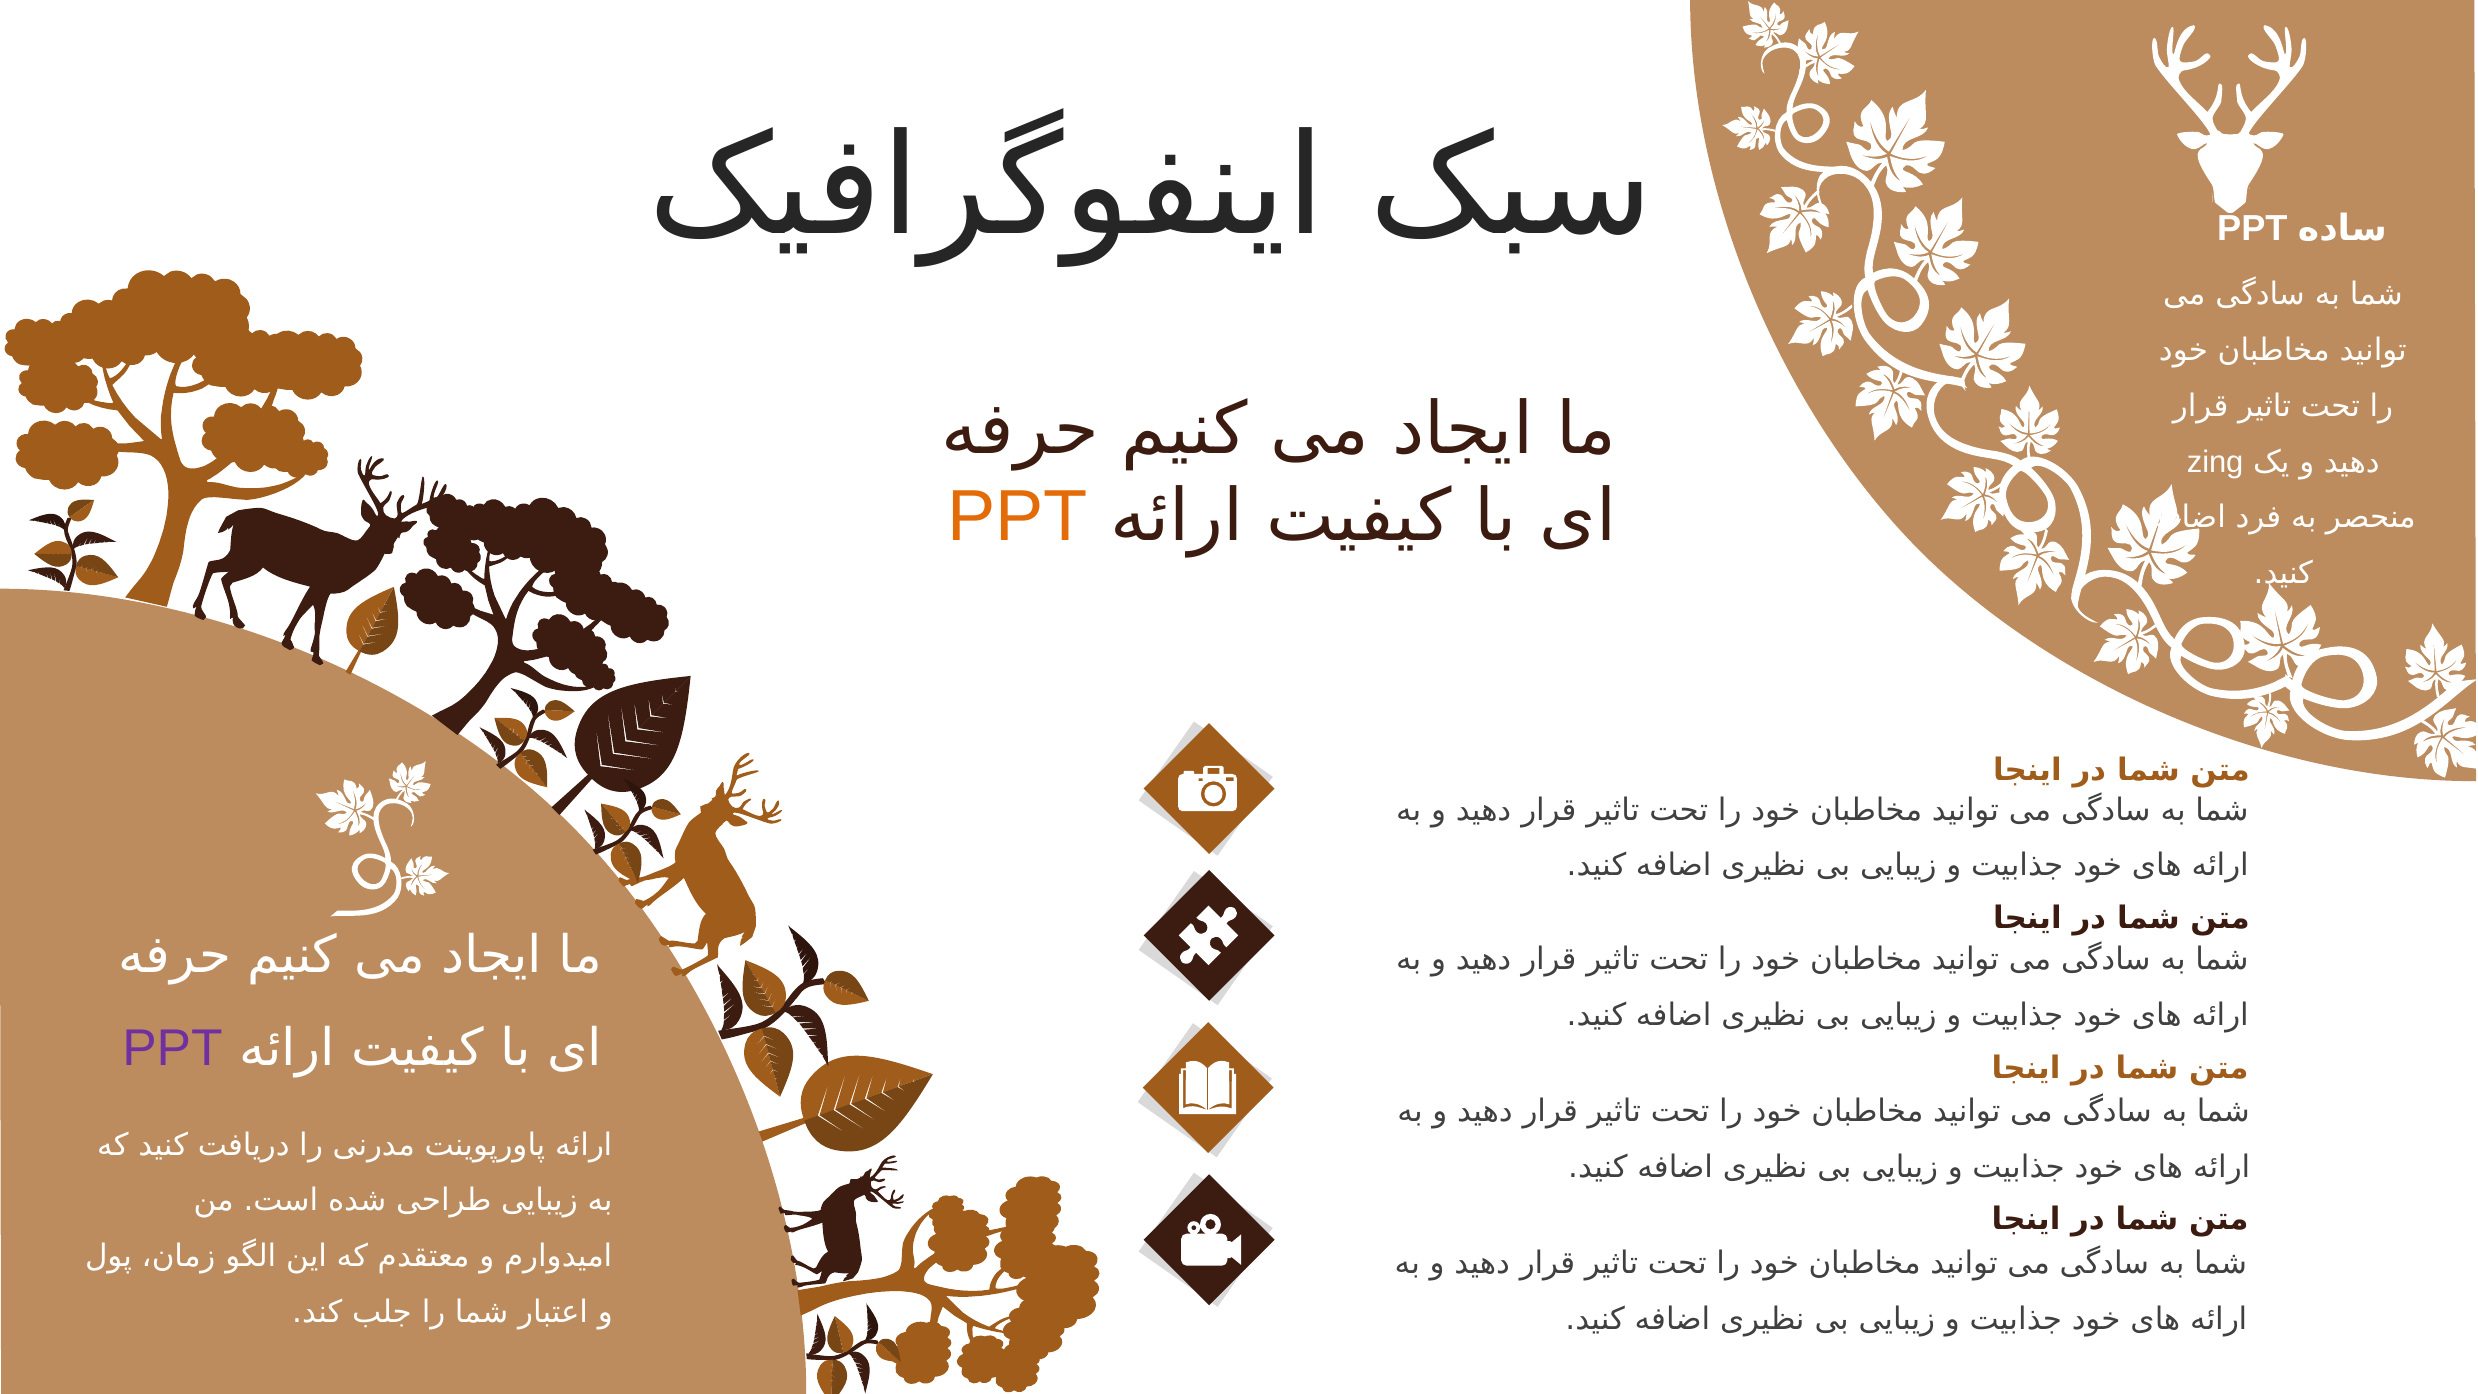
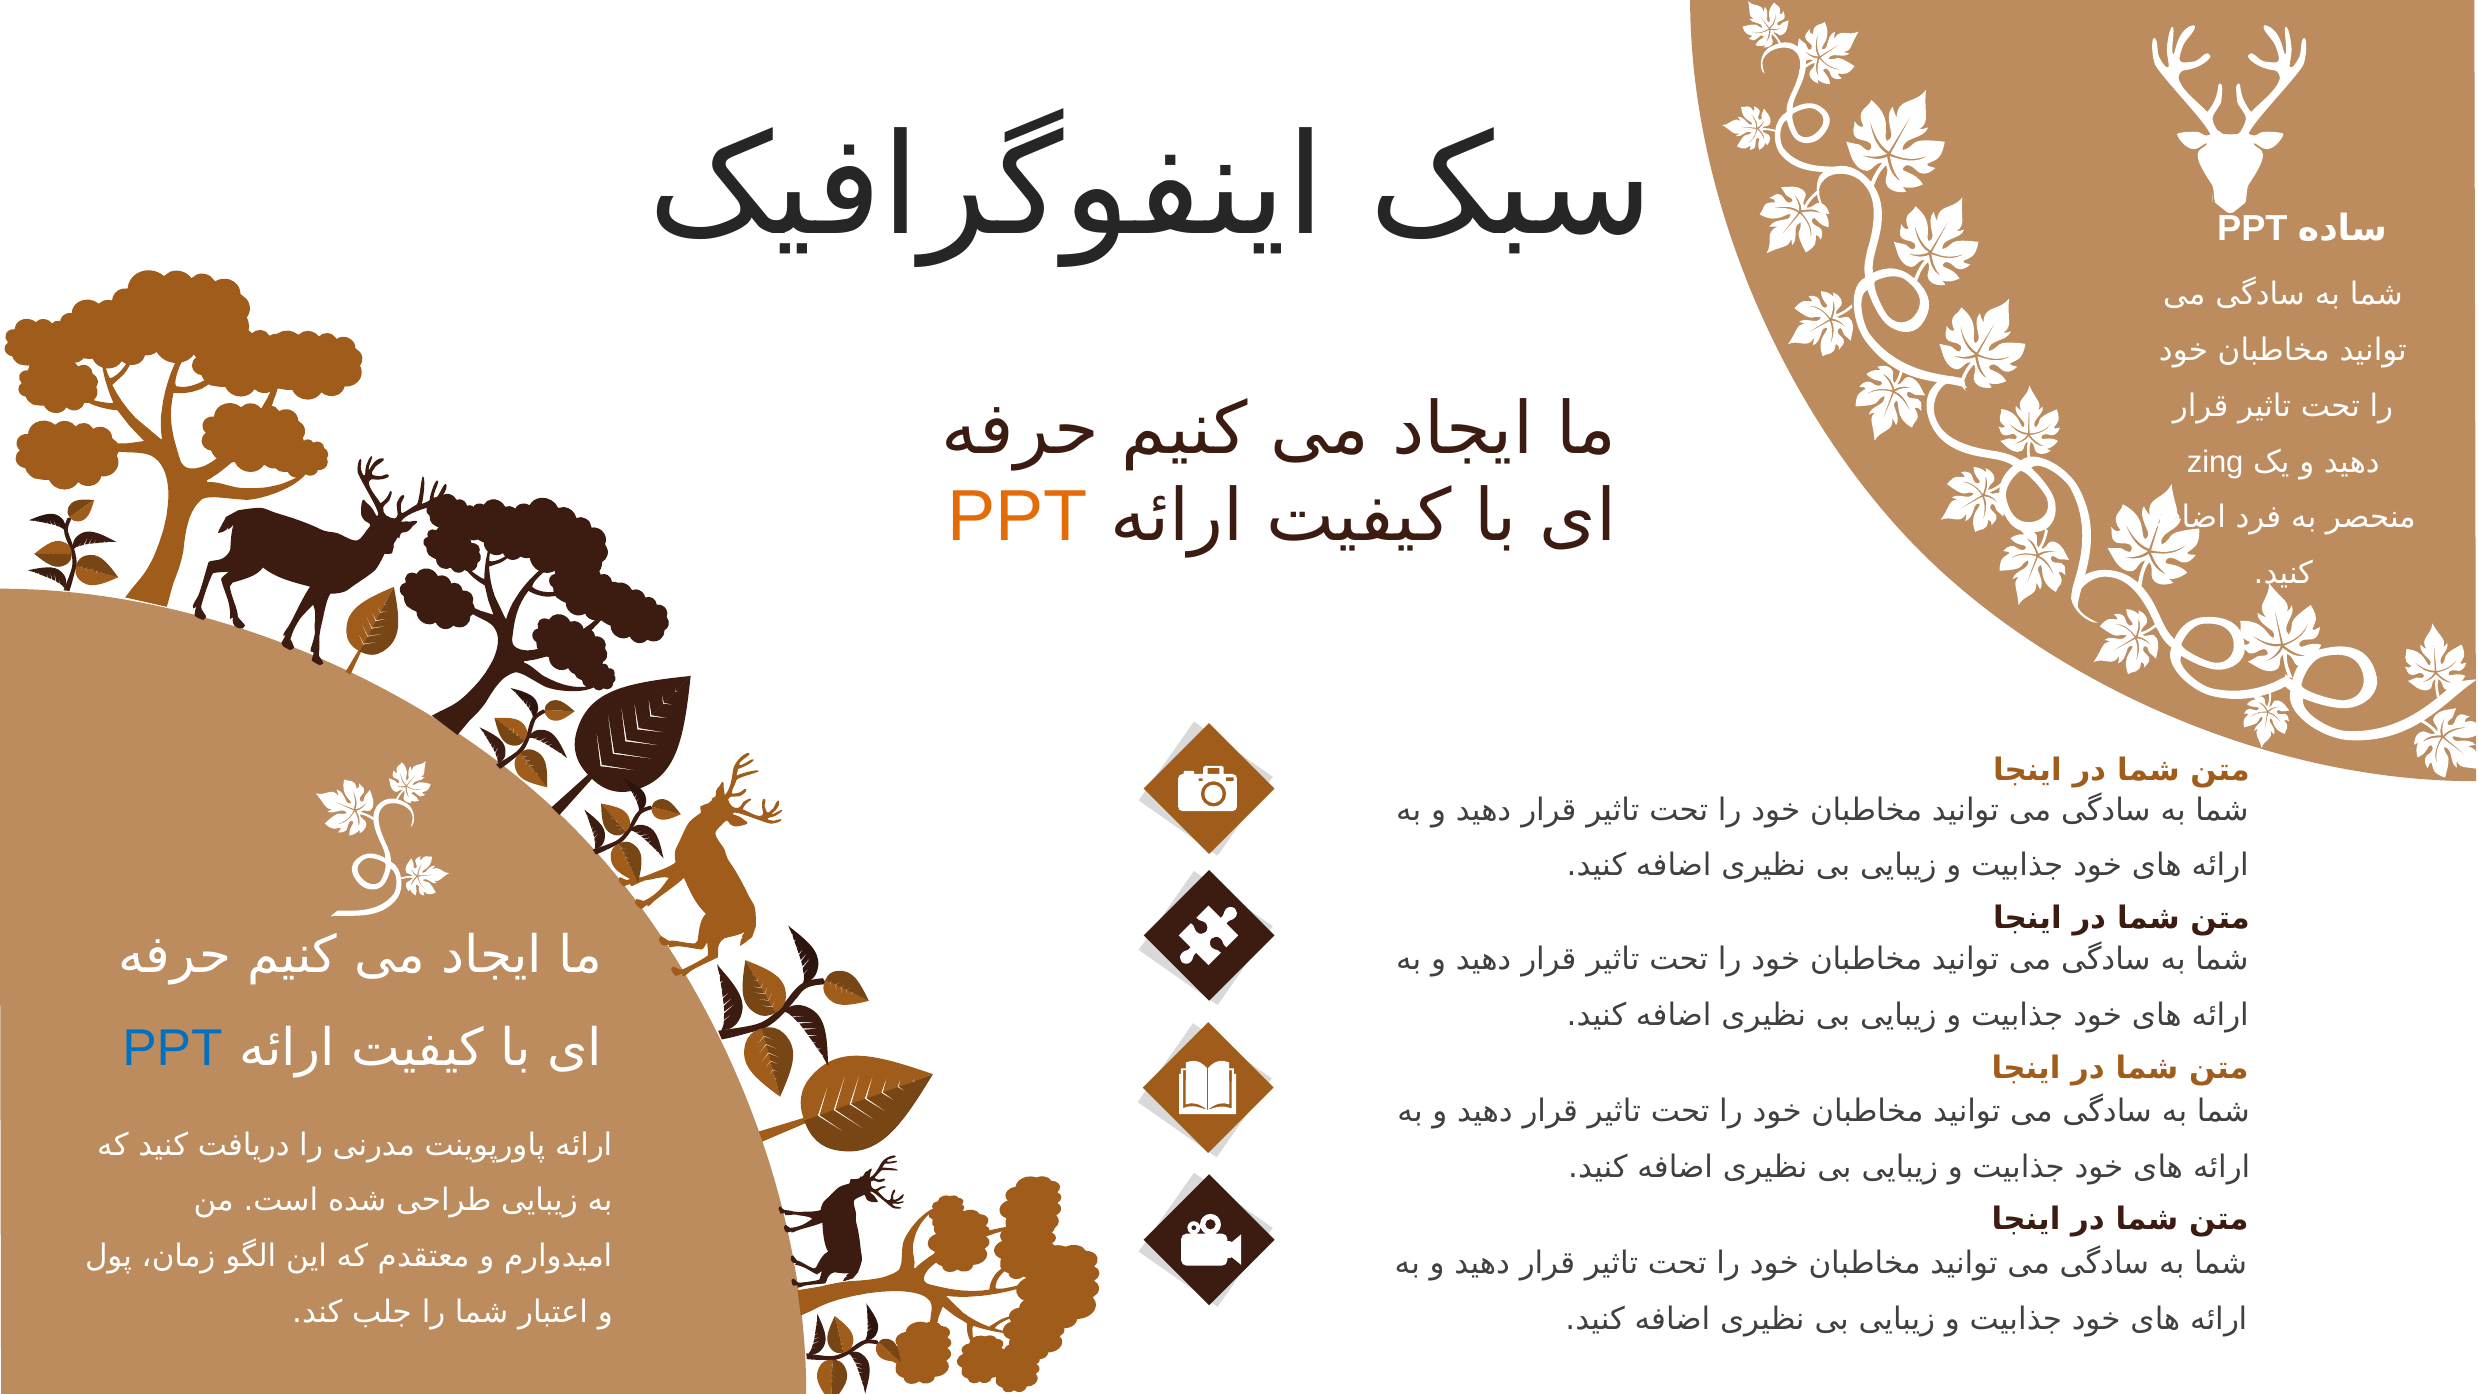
PPT at (172, 1048) colour: purple -> blue
